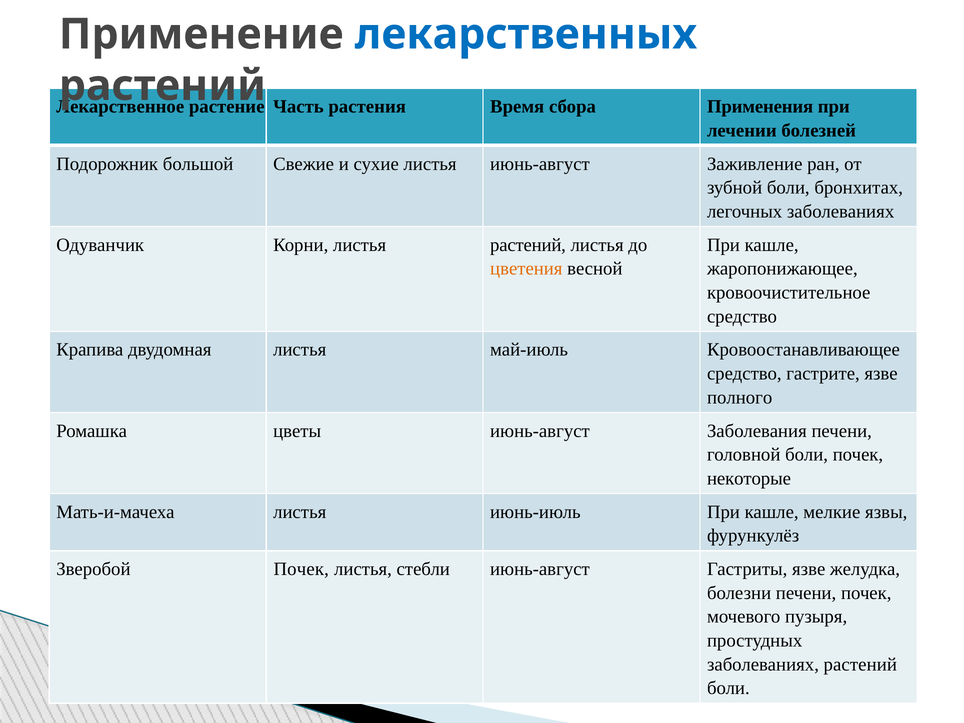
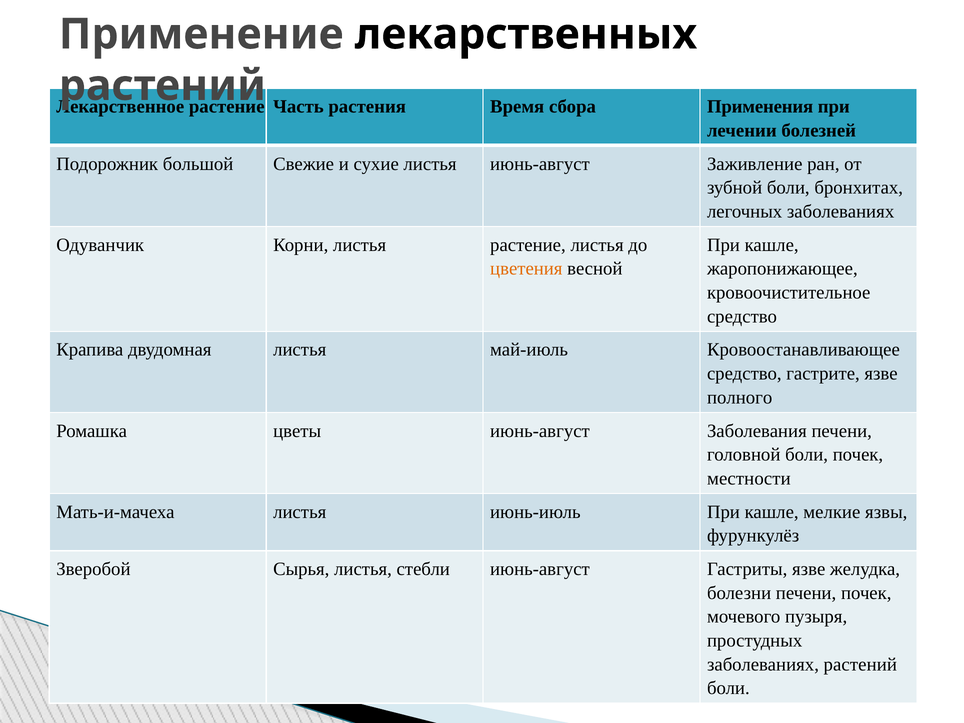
лекарственных colour: blue -> black
листья растений: растений -> растение
некоторые: некоторые -> местности
Зверобой Почек: Почек -> Сырья
